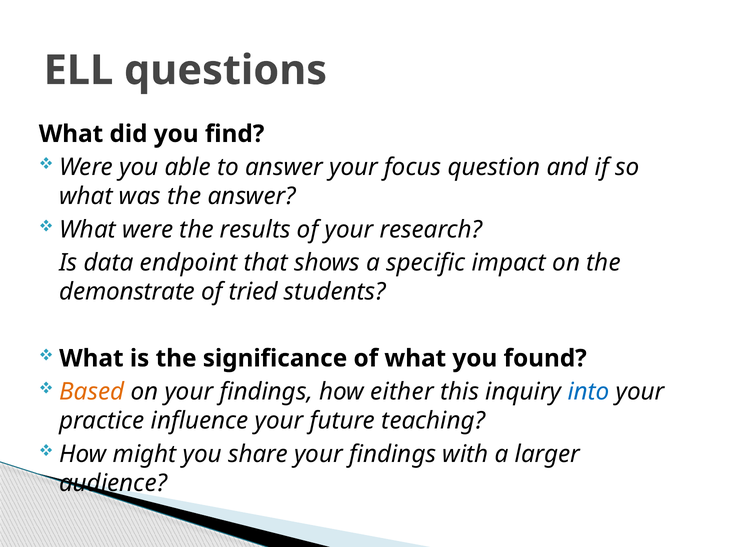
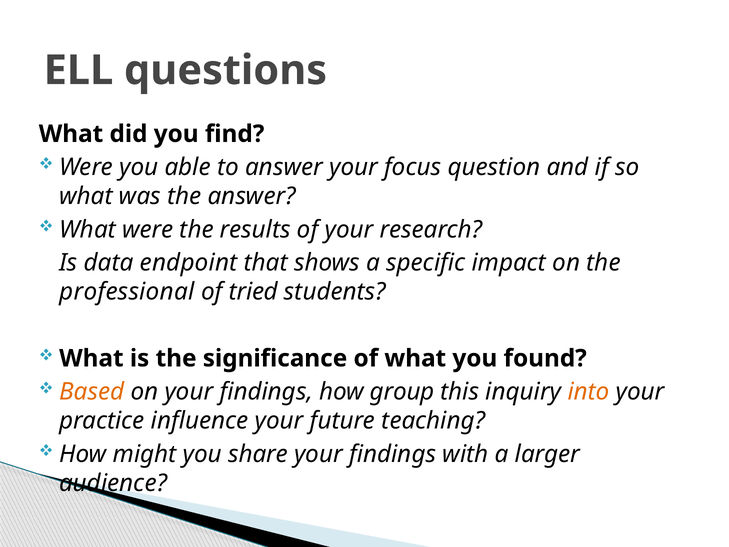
demonstrate: demonstrate -> professional
either: either -> group
into colour: blue -> orange
